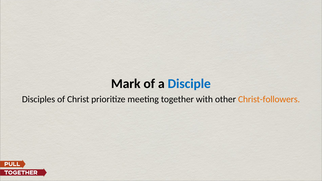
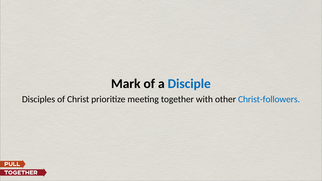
Christ-followers colour: orange -> blue
